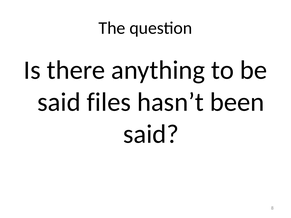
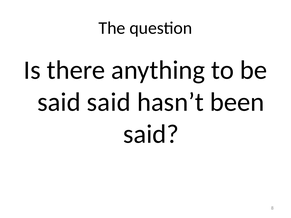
said files: files -> said
